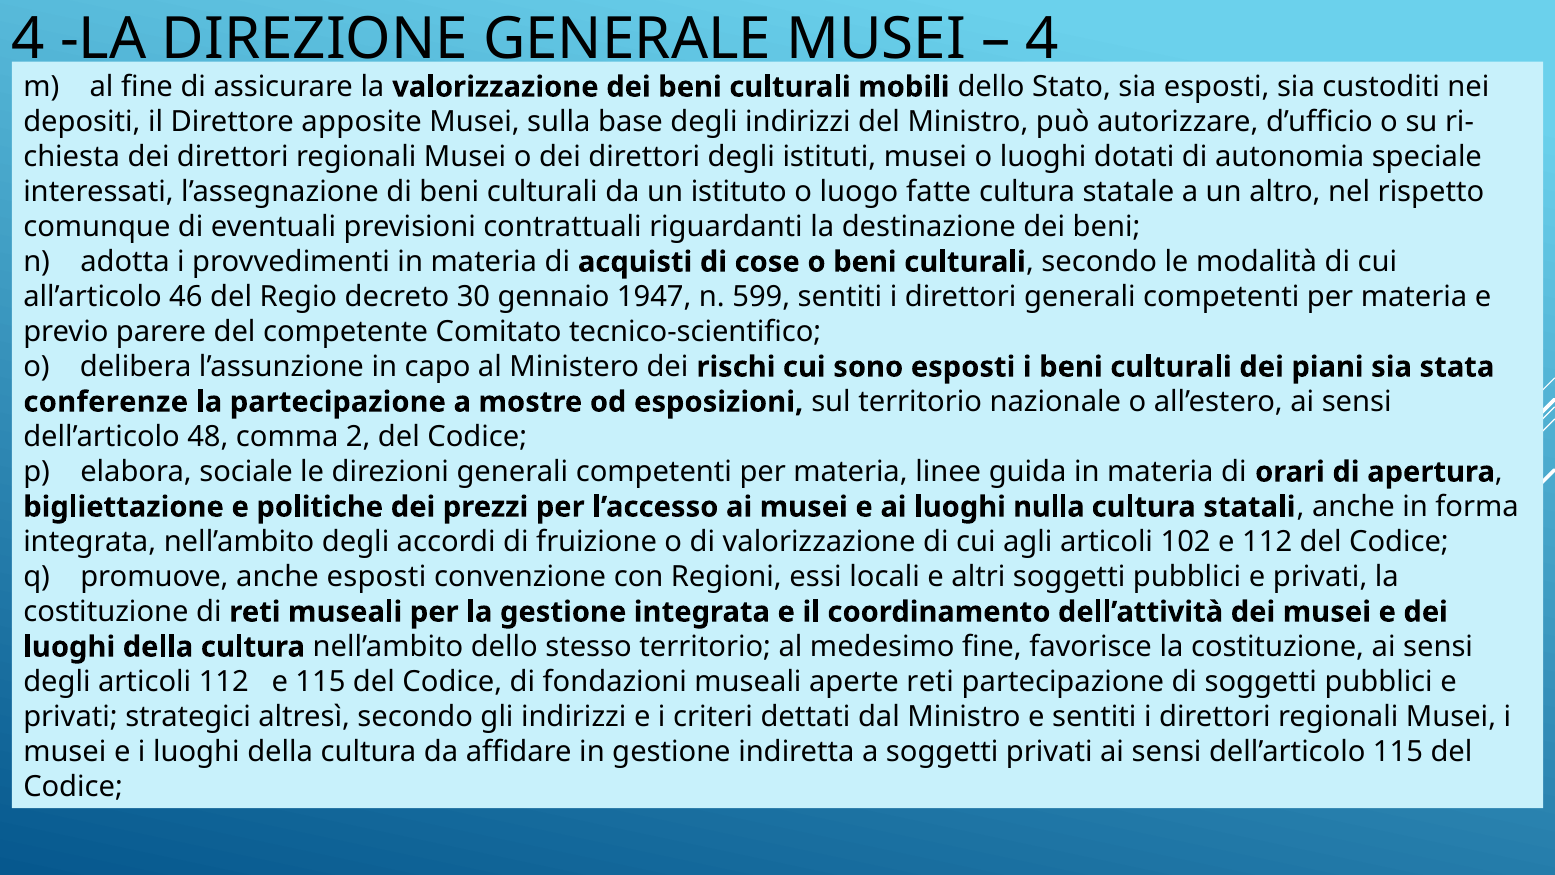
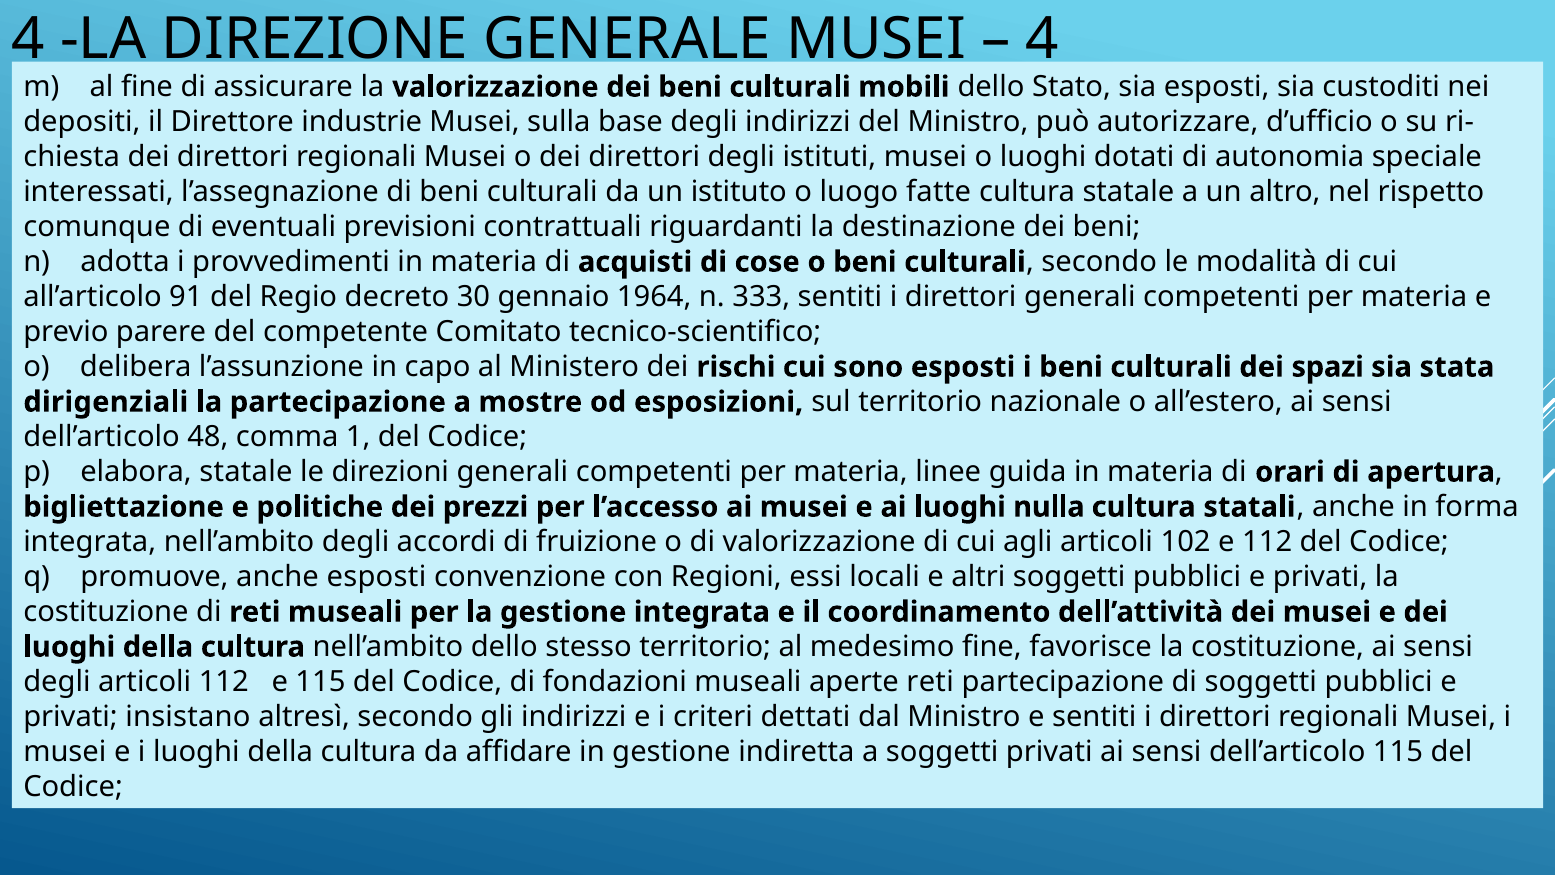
apposite: apposite -> industrie
46: 46 -> 91
1947: 1947 -> 1964
599: 599 -> 333
piani: piani -> spazi
conferenze: conferenze -> dirigenziali
2: 2 -> 1
elabora sociale: sociale -> statale
strategici: strategici -> insistano
